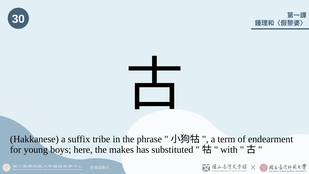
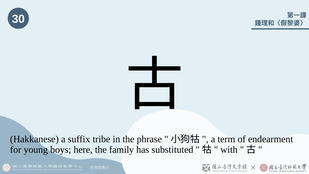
makes: makes -> family
